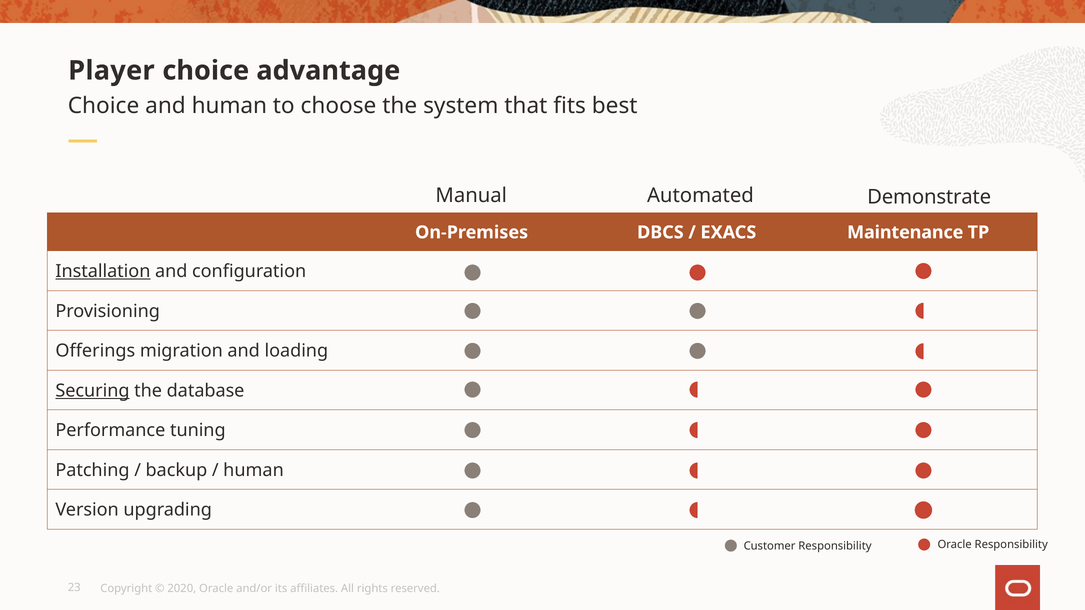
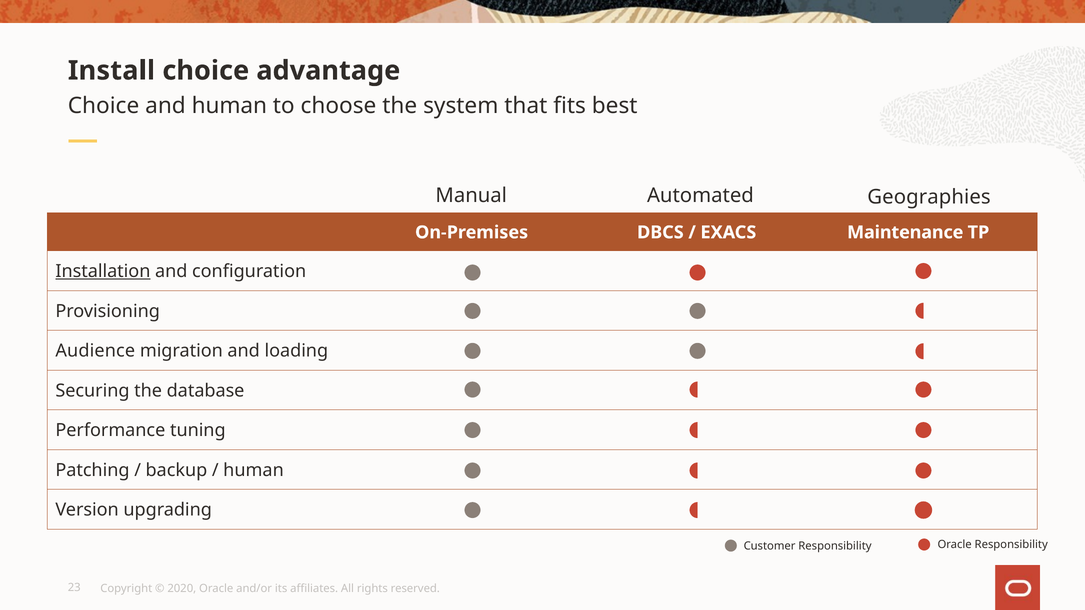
Player: Player -> Install
Demonstrate: Demonstrate -> Geographies
Offerings: Offerings -> Audience
Securing underline: present -> none
